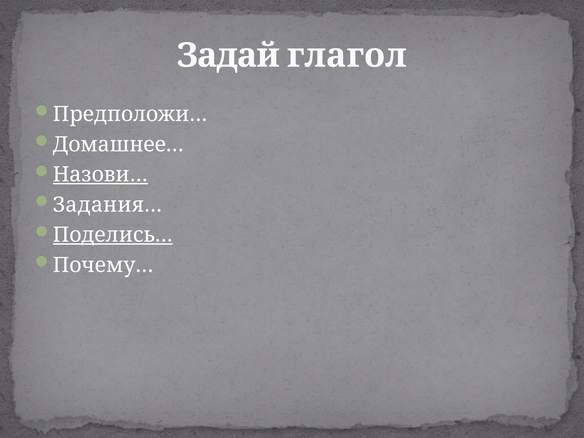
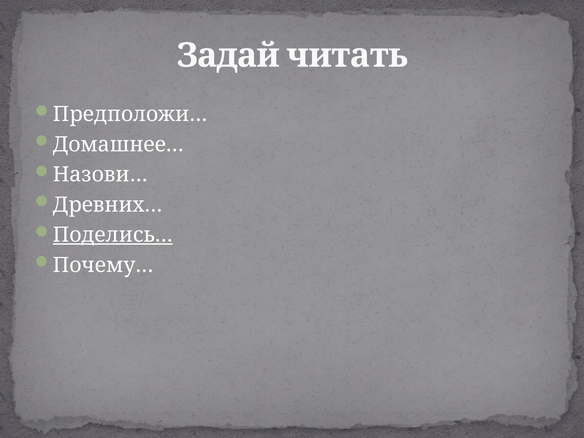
глагол: глагол -> читать
Назови… underline: present -> none
Задания…: Задания… -> Древних…
